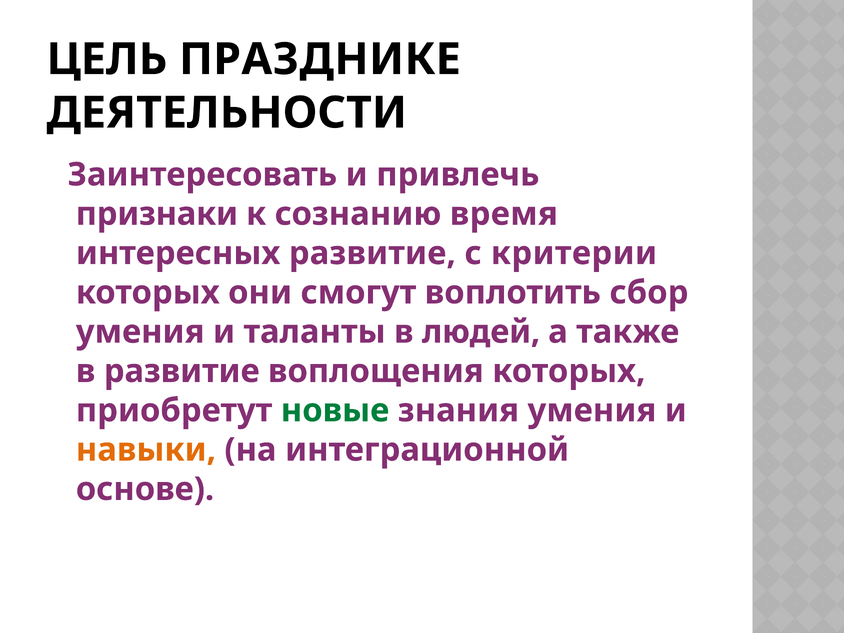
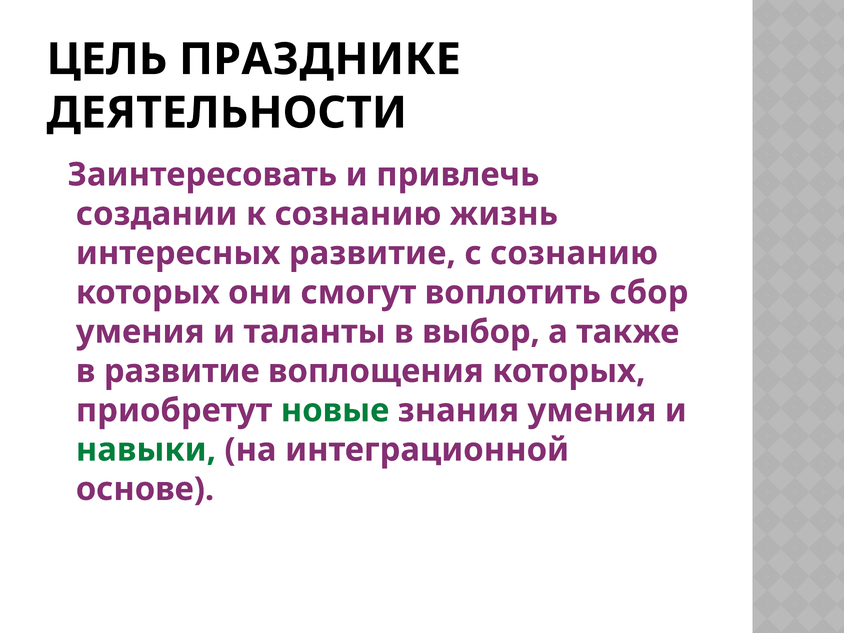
признаки: признаки -> создании
время: время -> жизнь
с критерии: критерии -> сознанию
людей: людей -> выбор
навыки colour: orange -> green
